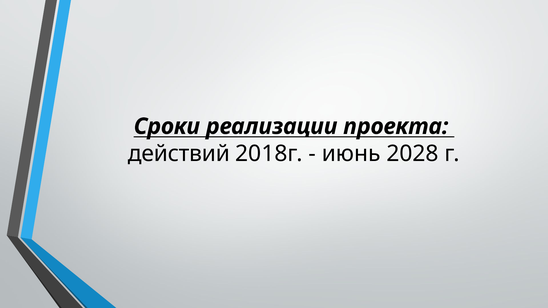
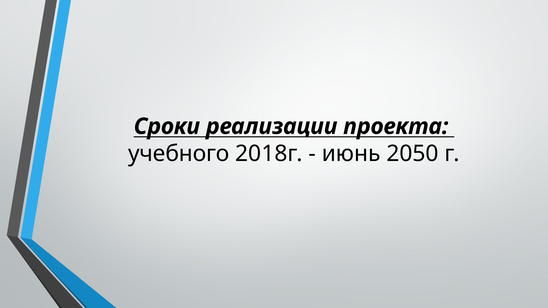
действий: действий -> учебного
2028: 2028 -> 2050
